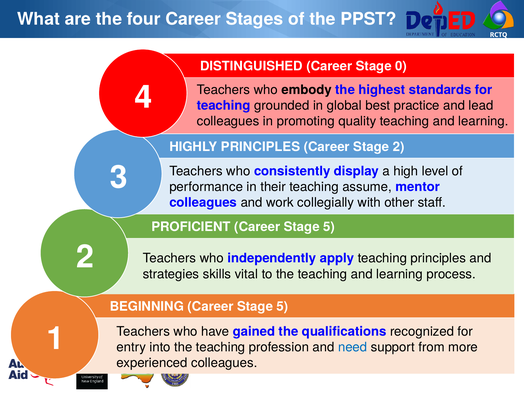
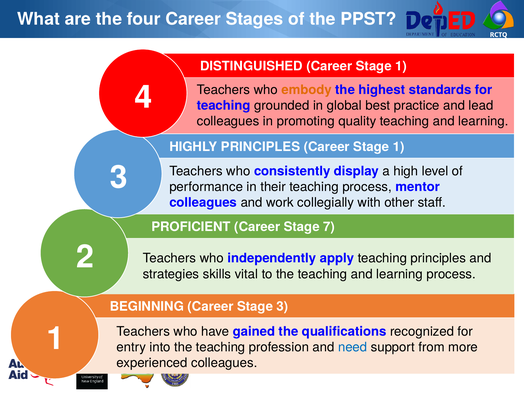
DISTINGUISHED Career Stage 0: 0 -> 1
embody colour: black -> orange
2 at (399, 147): 2 -> 1
teaching assume: assume -> process
PROFICIENT Career Stage 5: 5 -> 7
BEGINNING Career Stage 5: 5 -> 3
